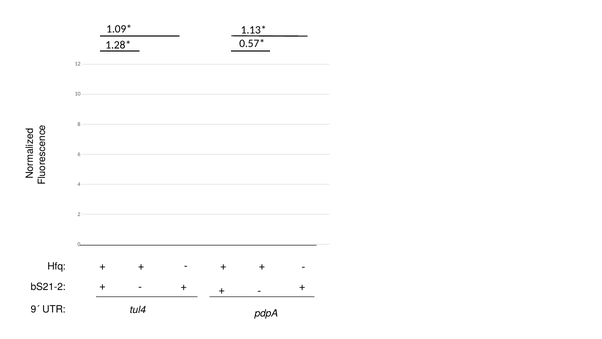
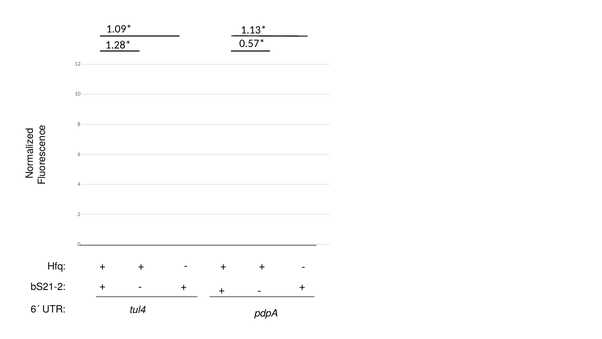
9´: 9´ -> 6´
